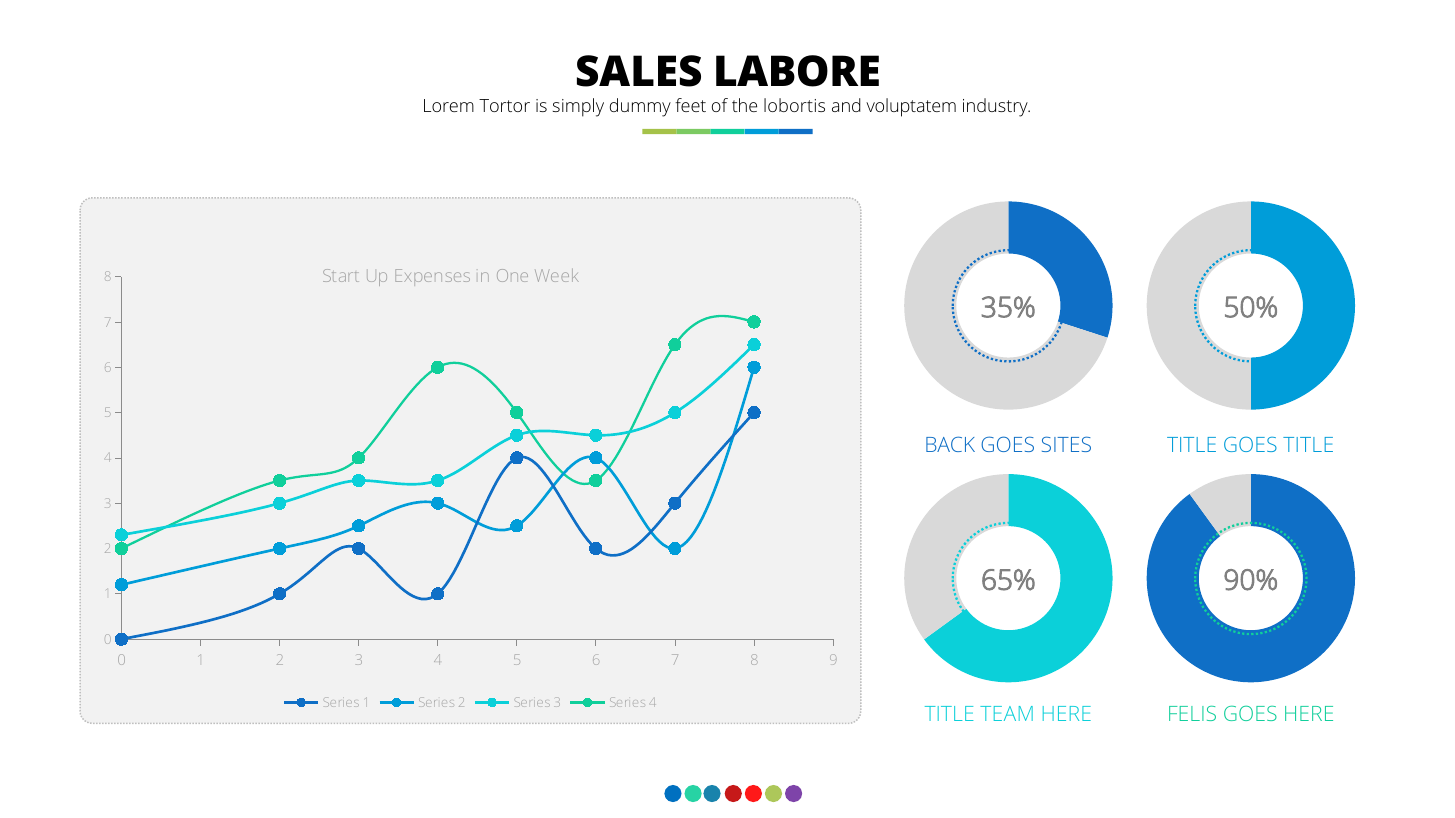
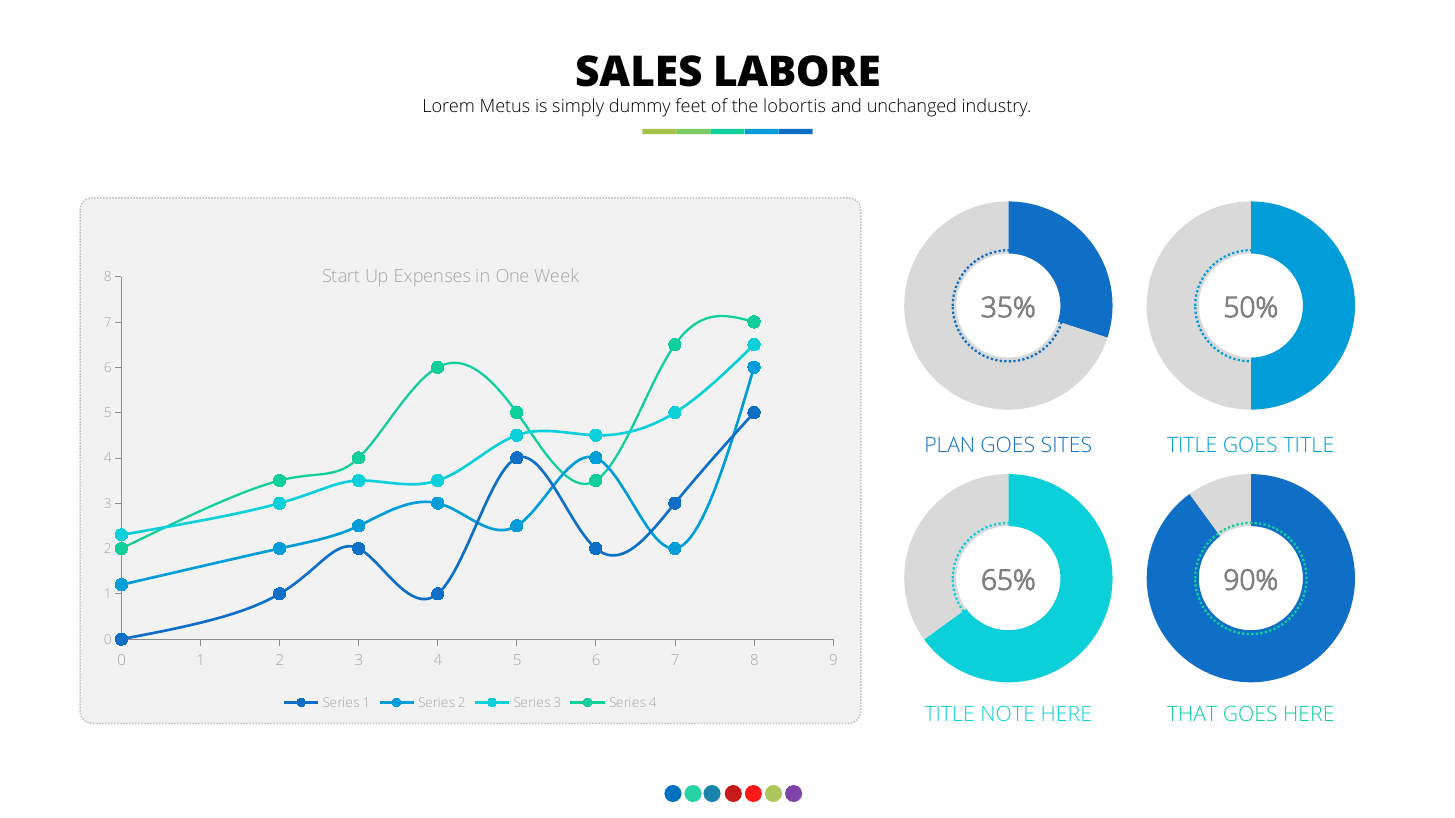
Tortor: Tortor -> Metus
voluptatem: voluptatem -> unchanged
BACK: BACK -> PLAN
TEAM: TEAM -> NOTE
FELIS: FELIS -> THAT
